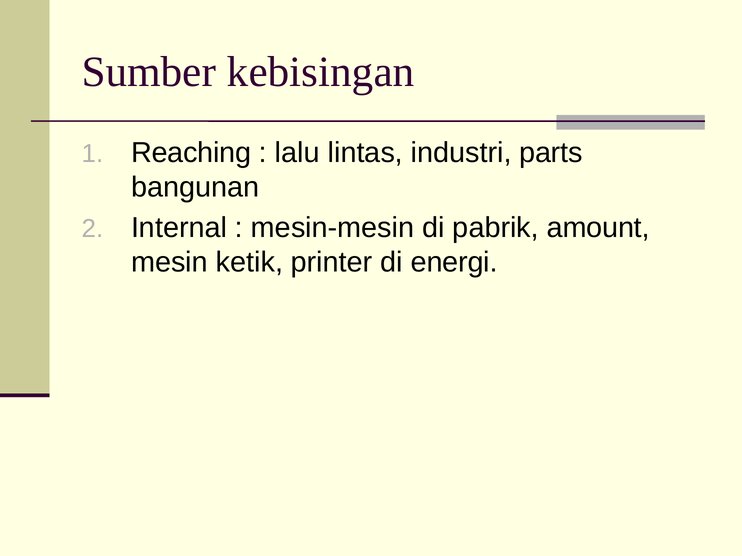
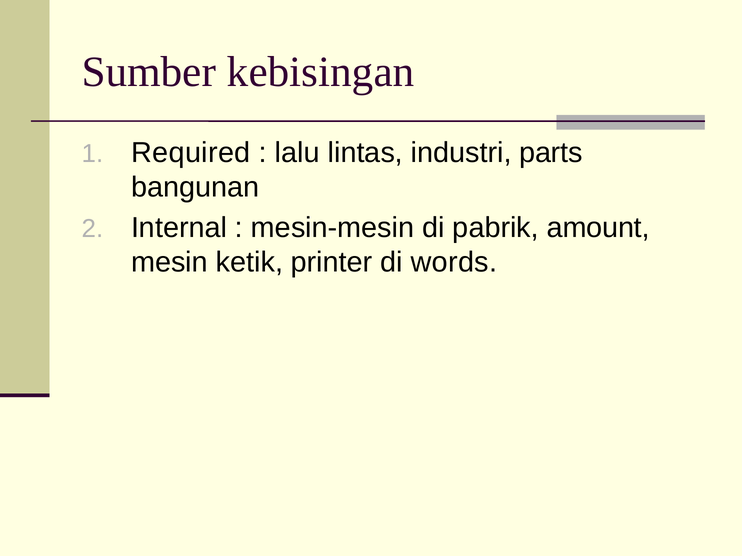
Reaching: Reaching -> Required
energi: energi -> words
